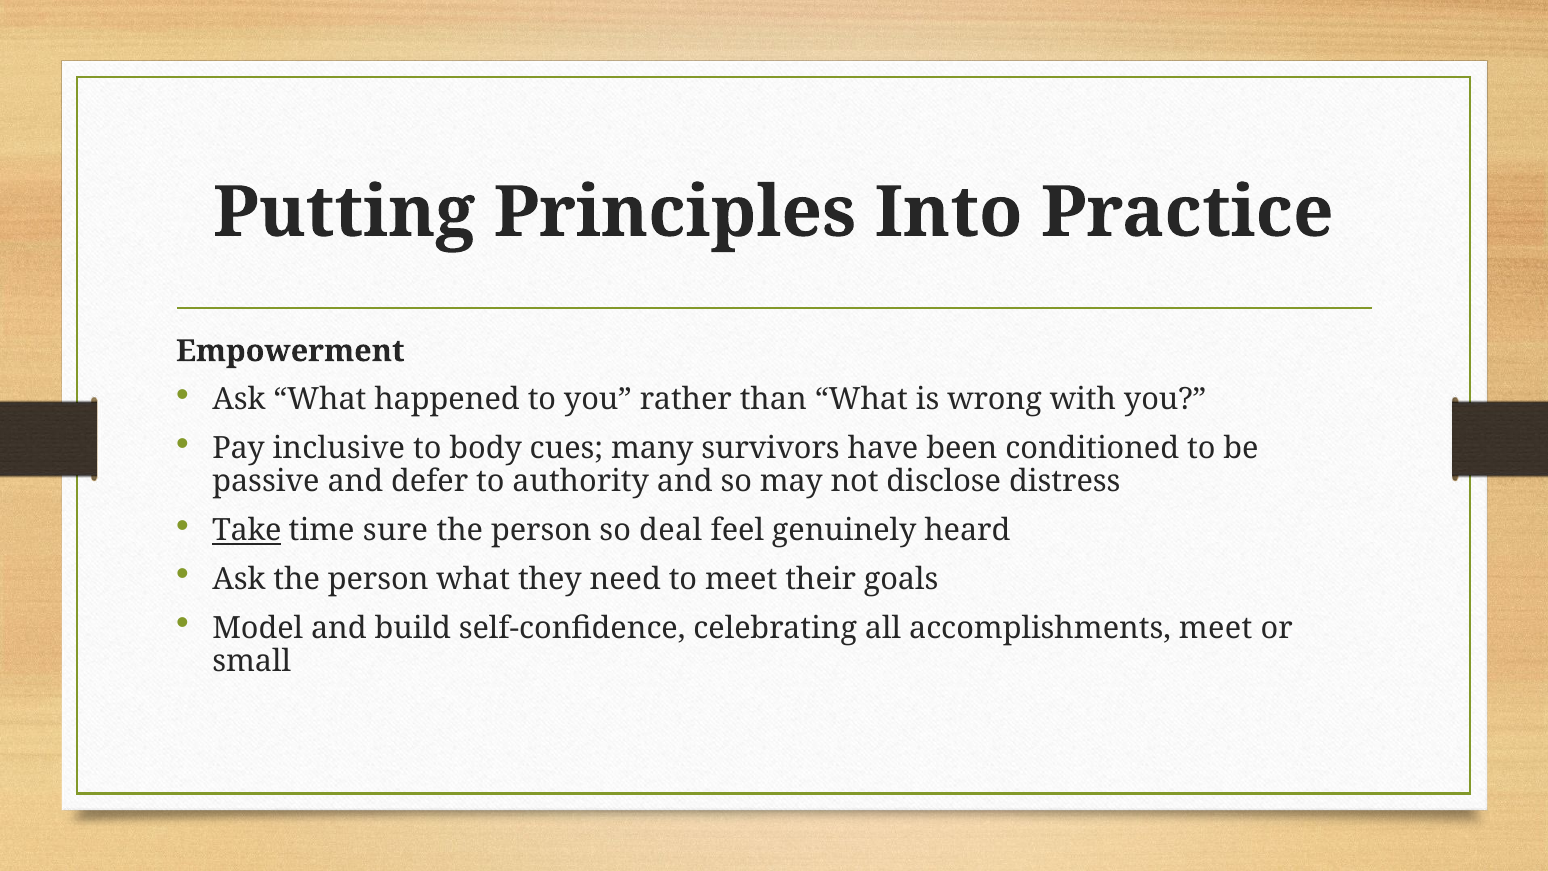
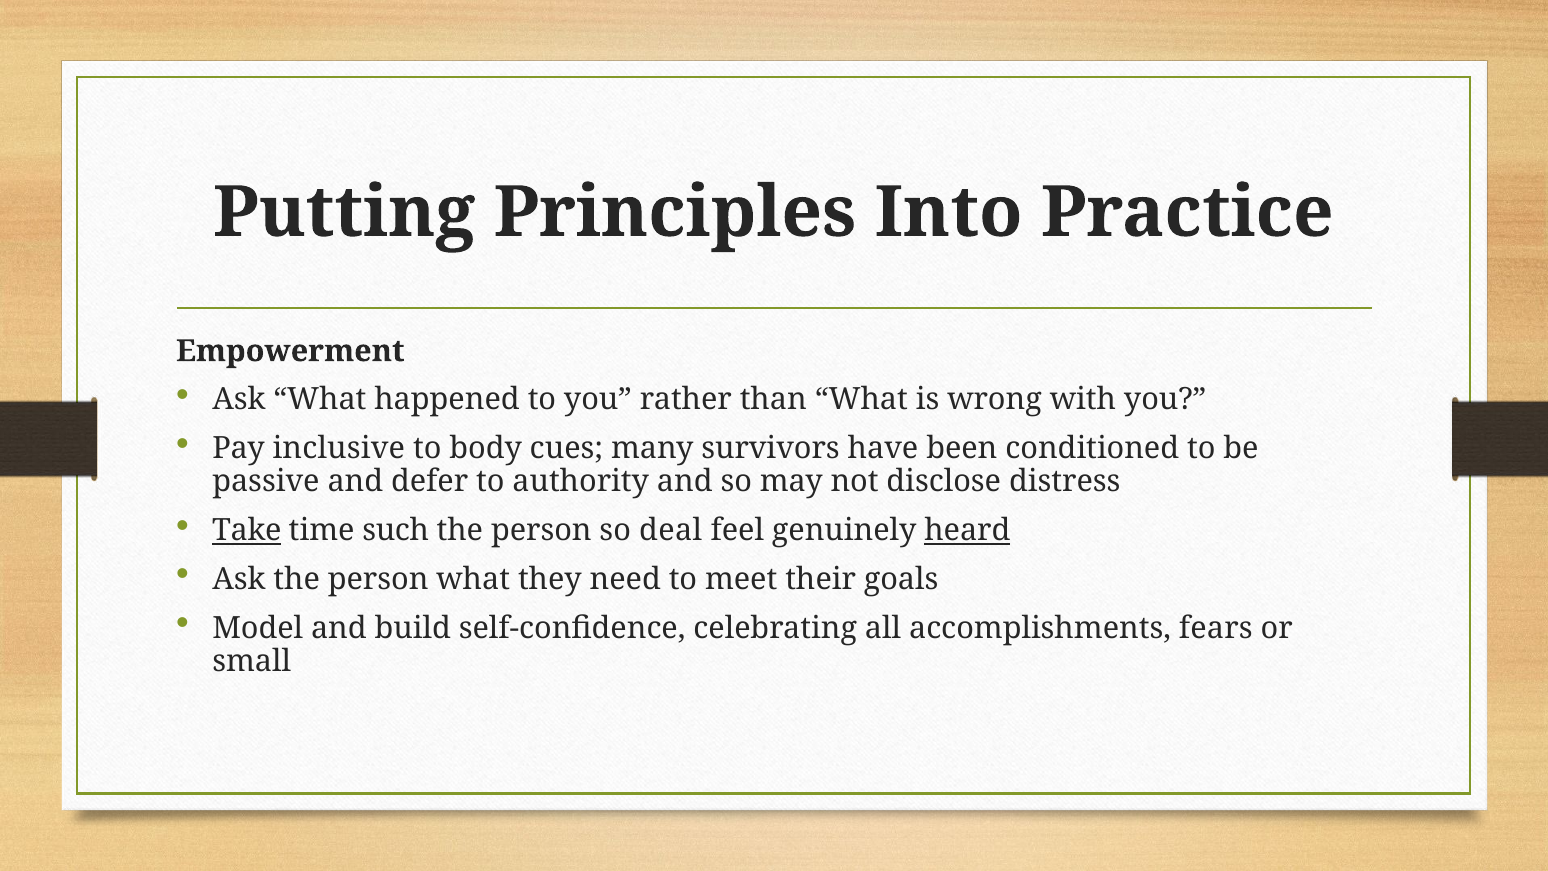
sure: sure -> such
heard underline: none -> present
accomplishments meet: meet -> fears
